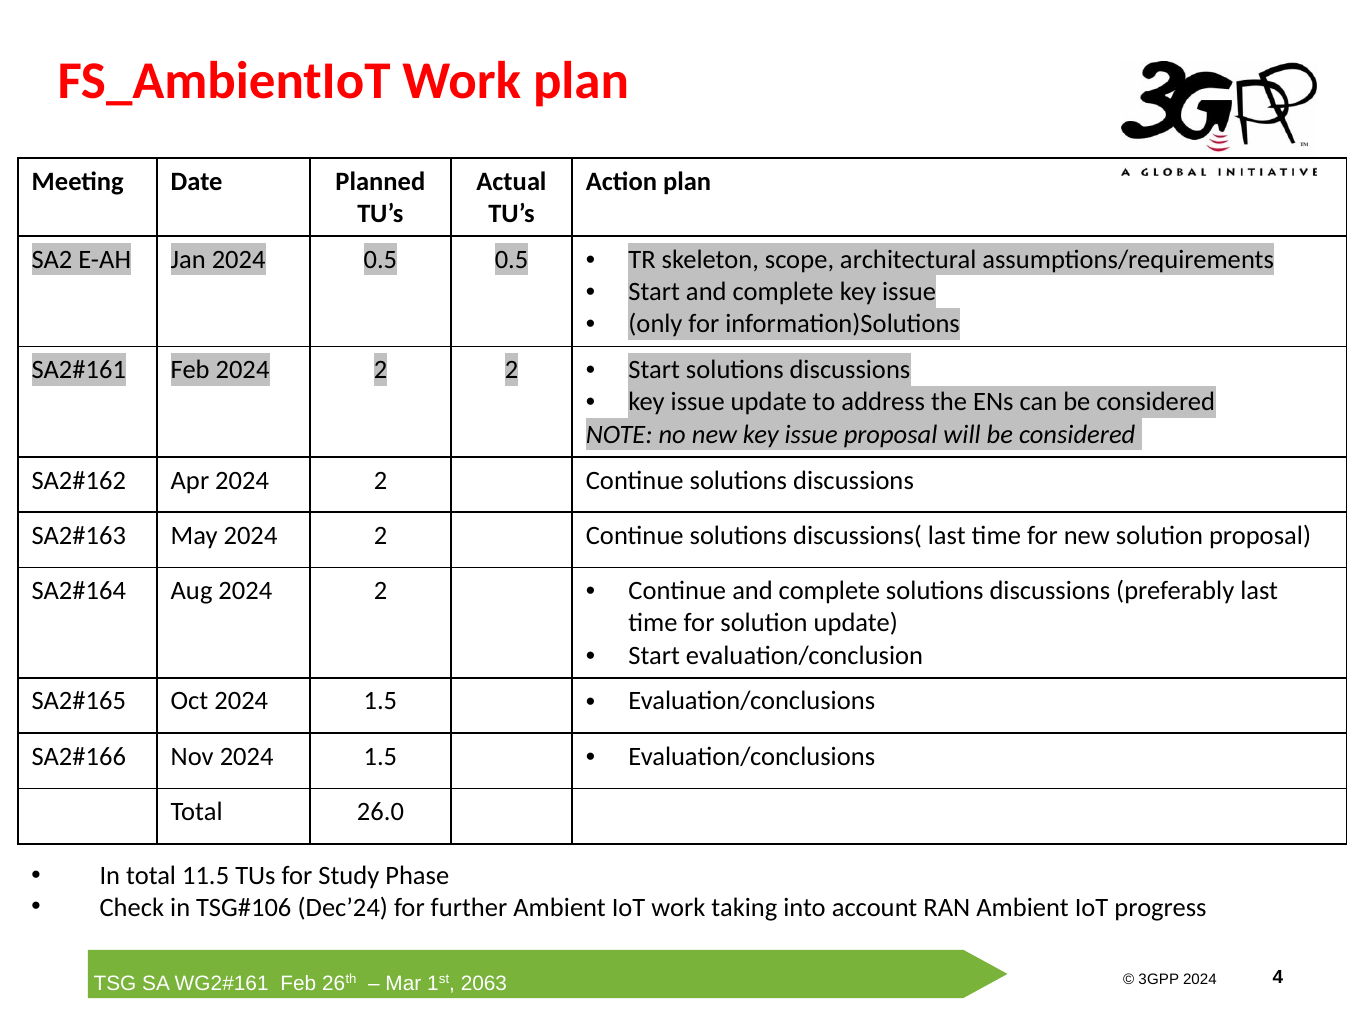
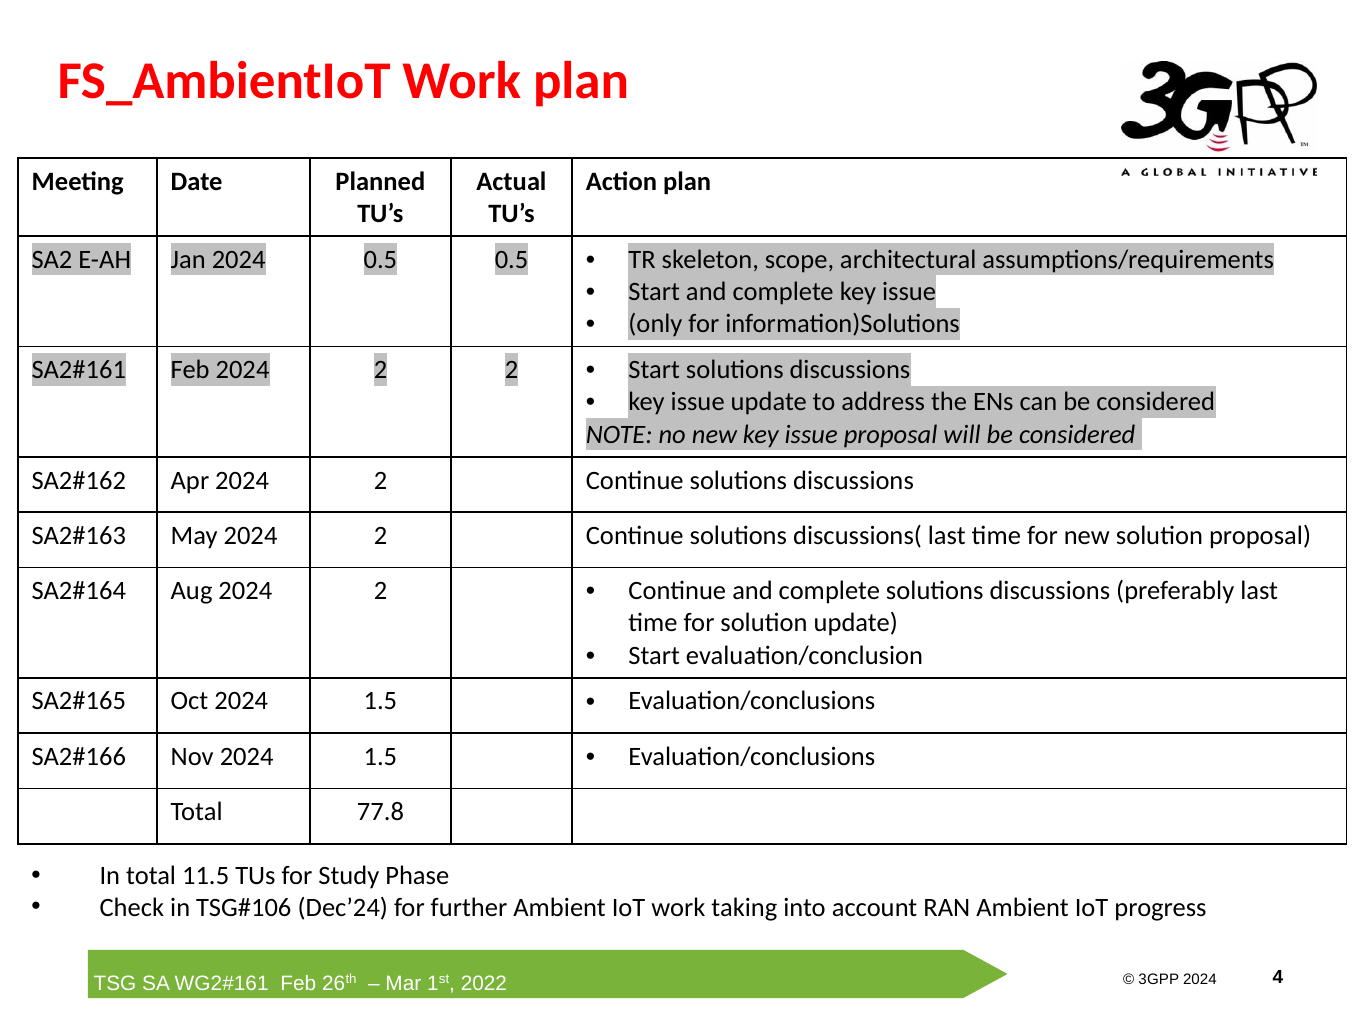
26.0: 26.0 -> 77.8
2063: 2063 -> 2022
